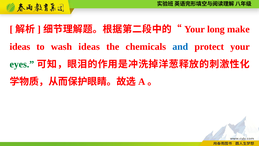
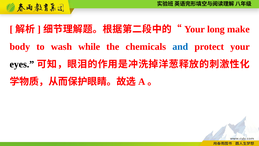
ideas at (20, 47): ideas -> body
wash ideas: ideas -> while
eyes colour: green -> black
